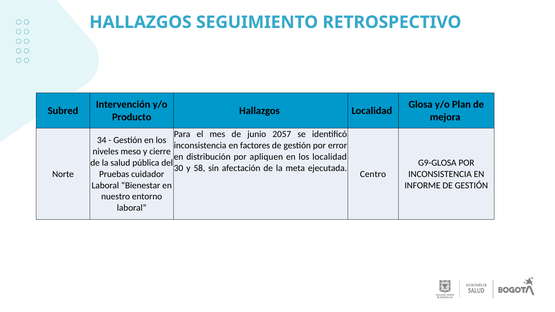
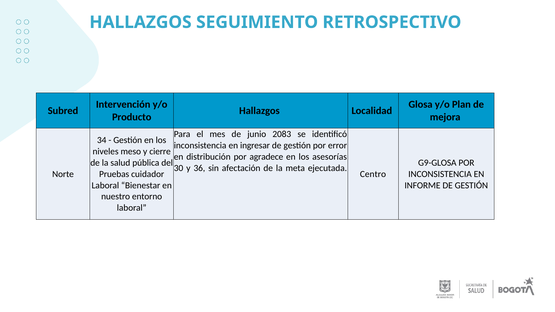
2057: 2057 -> 2083
factores: factores -> ingresar
apliquen: apliquen -> agradece
los localidad: localidad -> asesorías
58: 58 -> 36
